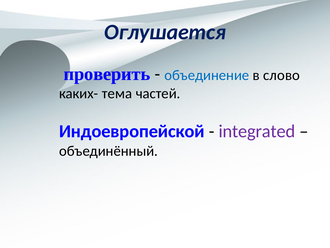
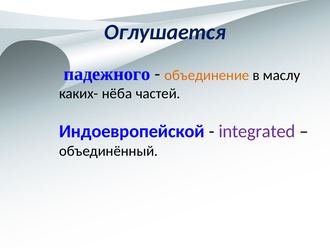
проверить: проверить -> падежного
объединение colour: blue -> orange
слово: слово -> маслу
тема: тема -> нёба
